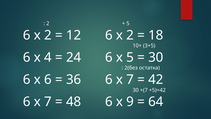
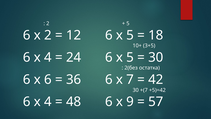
12 6 х 2: 2 -> 5
7 at (48, 102): 7 -> 4
64: 64 -> 57
